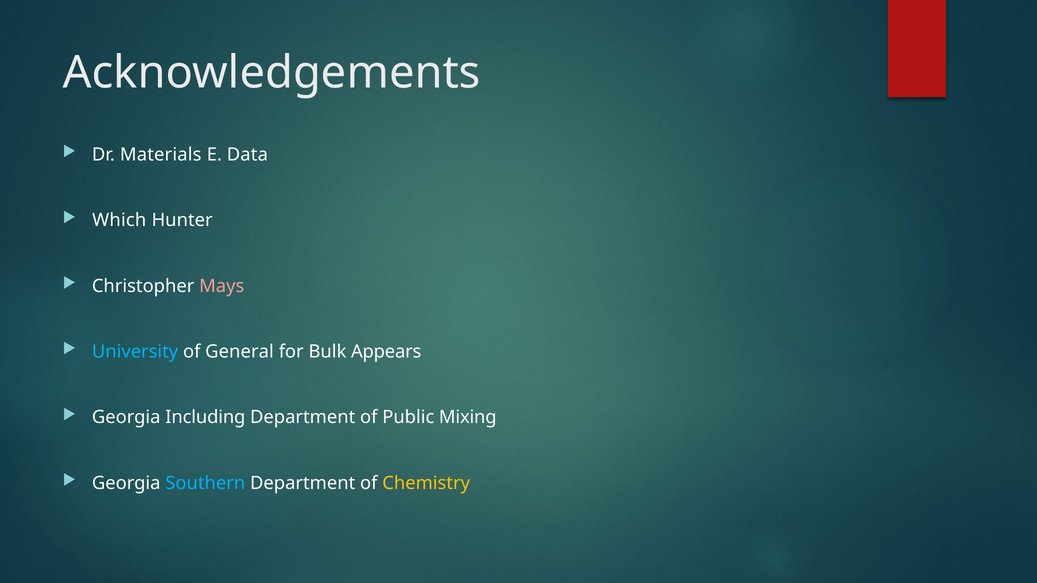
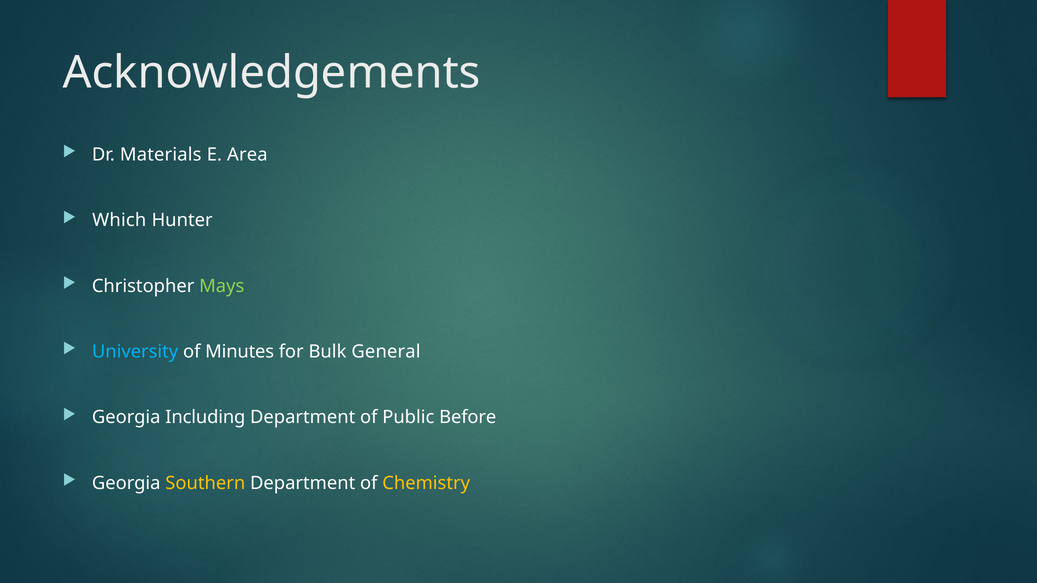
Data: Data -> Area
Mays colour: pink -> light green
General: General -> Minutes
Appears: Appears -> General
Mixing: Mixing -> Before
Southern colour: light blue -> yellow
